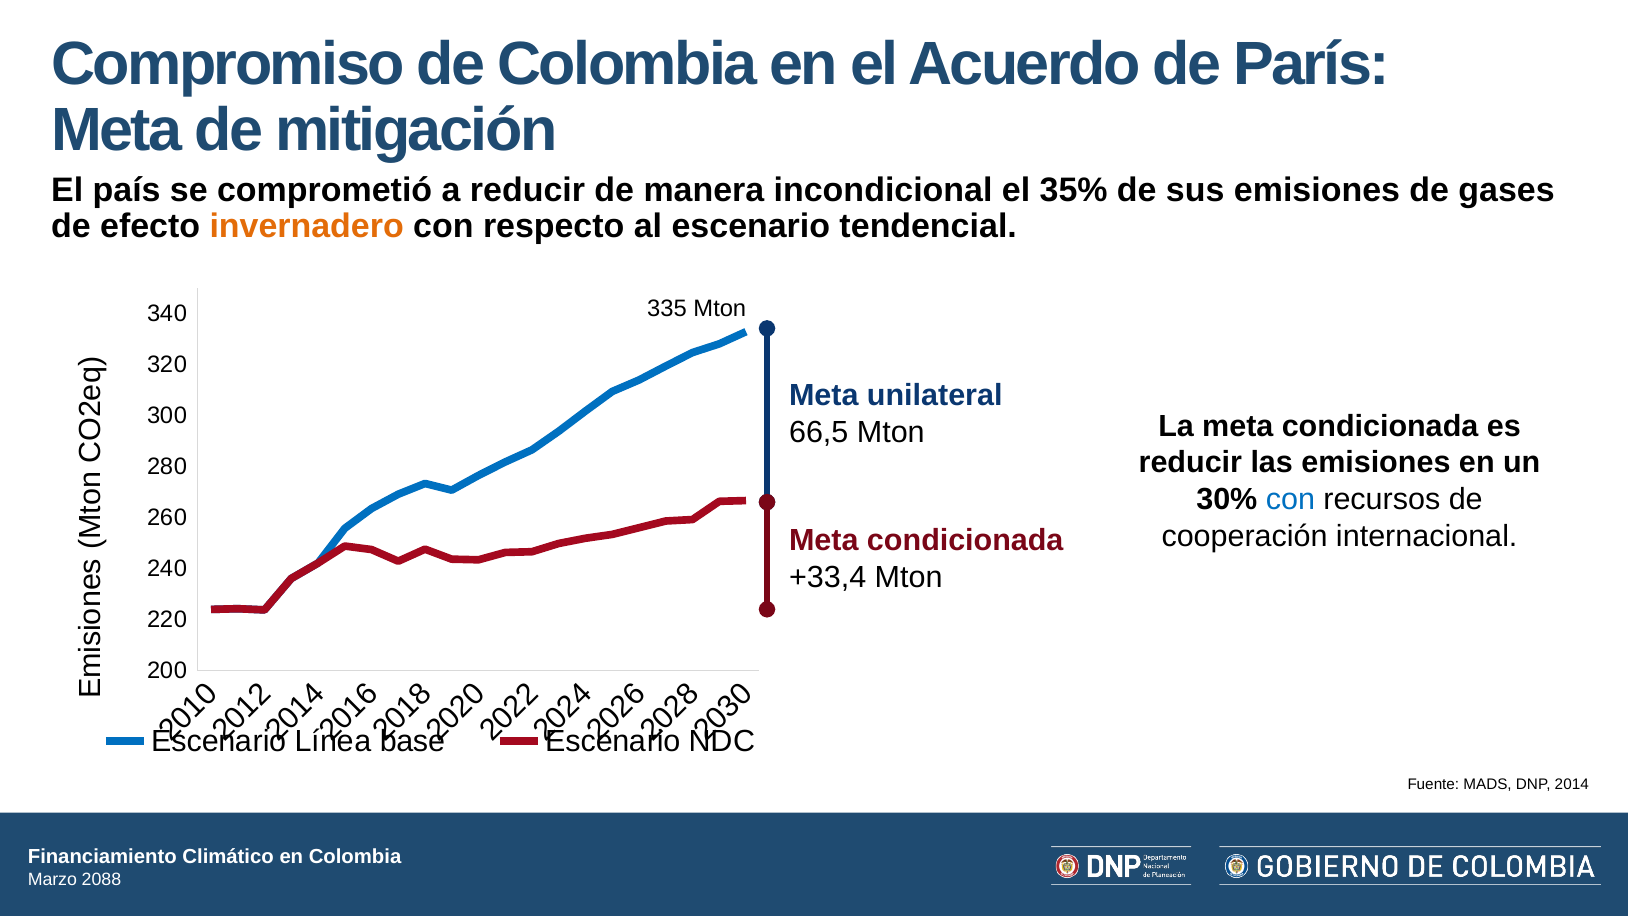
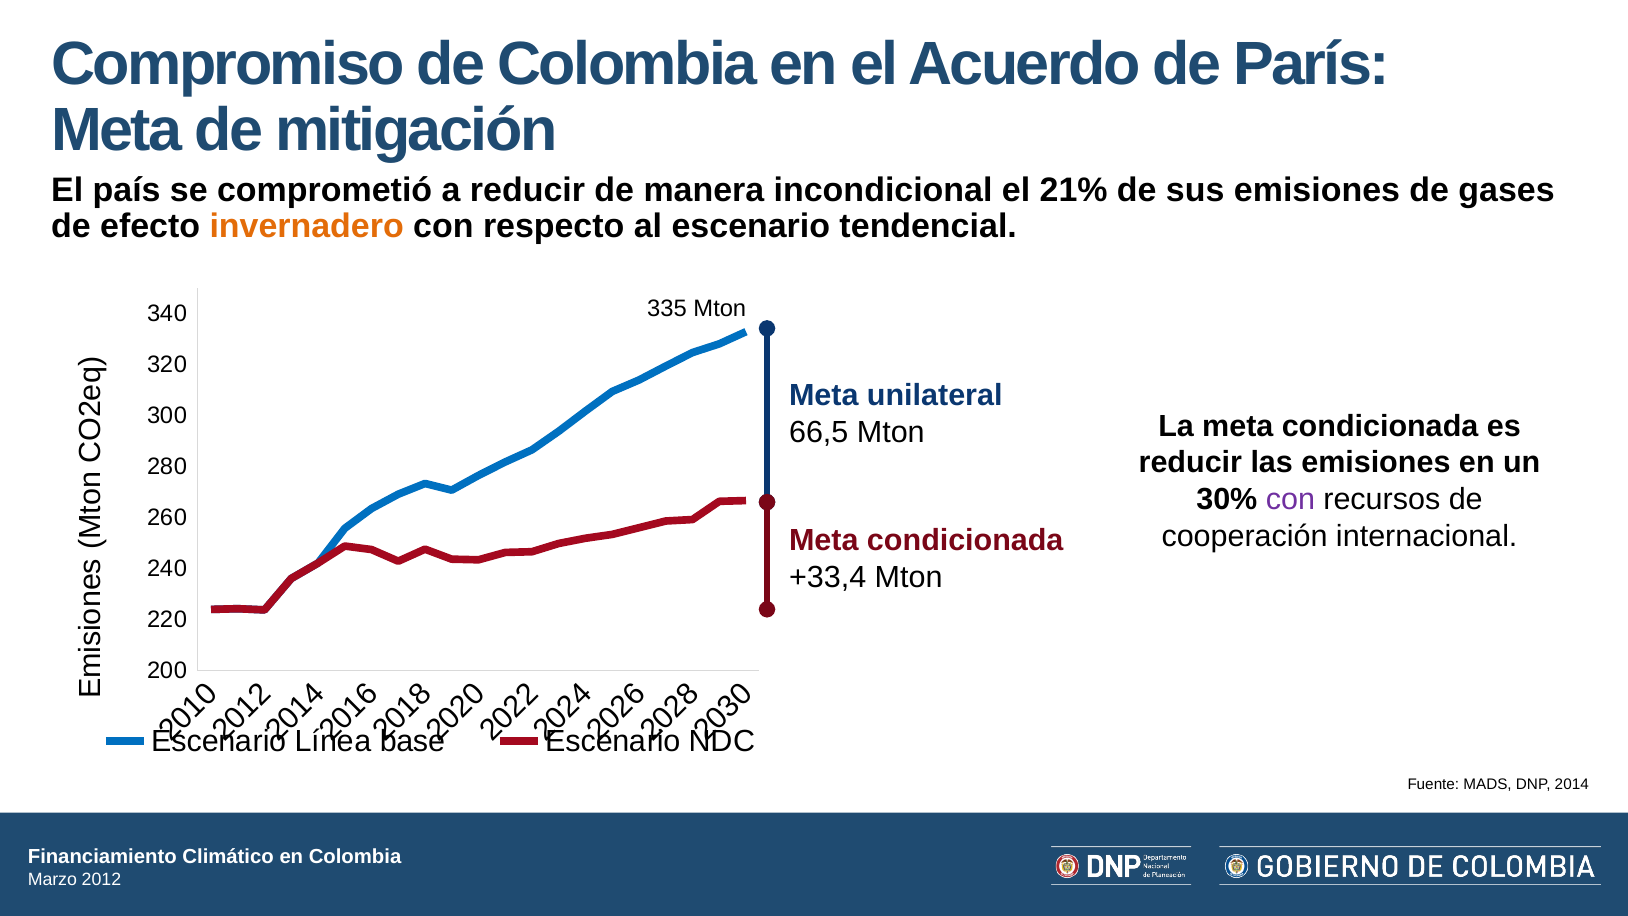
35%: 35% -> 21%
con at (1290, 499) colour: blue -> purple
2088: 2088 -> 2012
